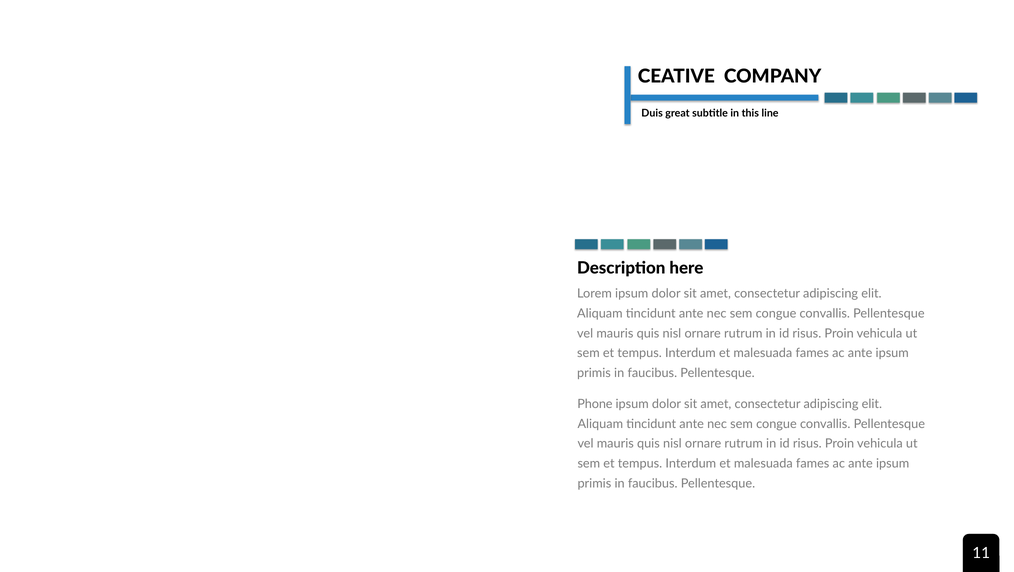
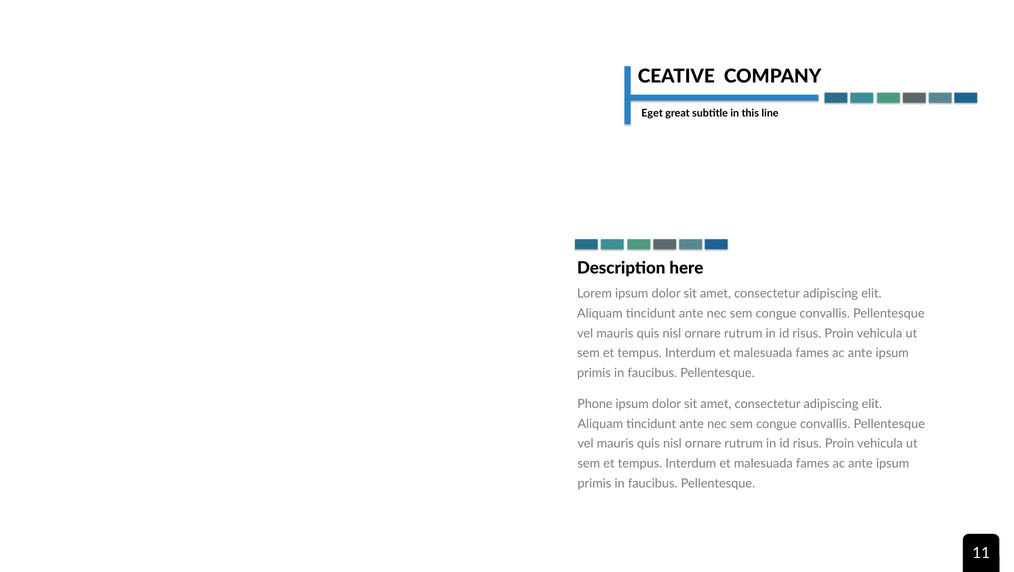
Duis: Duis -> Eget
